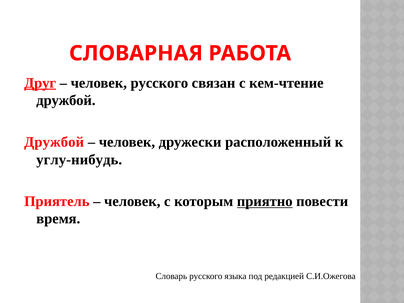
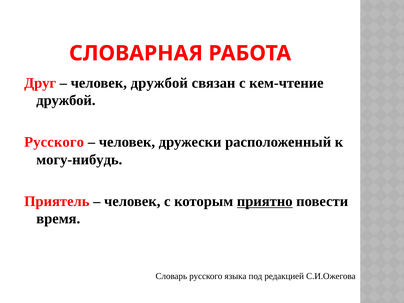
Друг underline: present -> none
человек русского: русского -> дружбой
Дружбой at (54, 142): Дружбой -> Русского
углу-нибудь: углу-нибудь -> могу-нибудь
